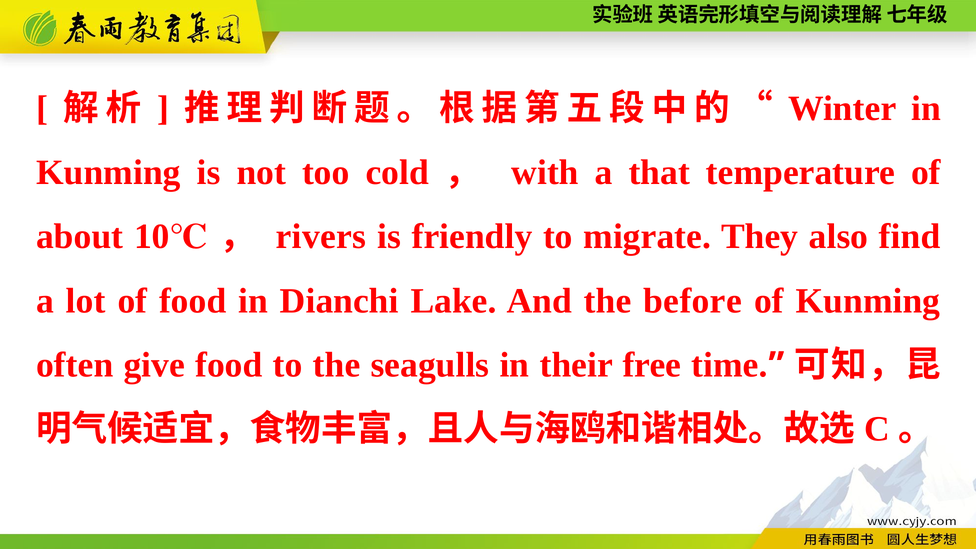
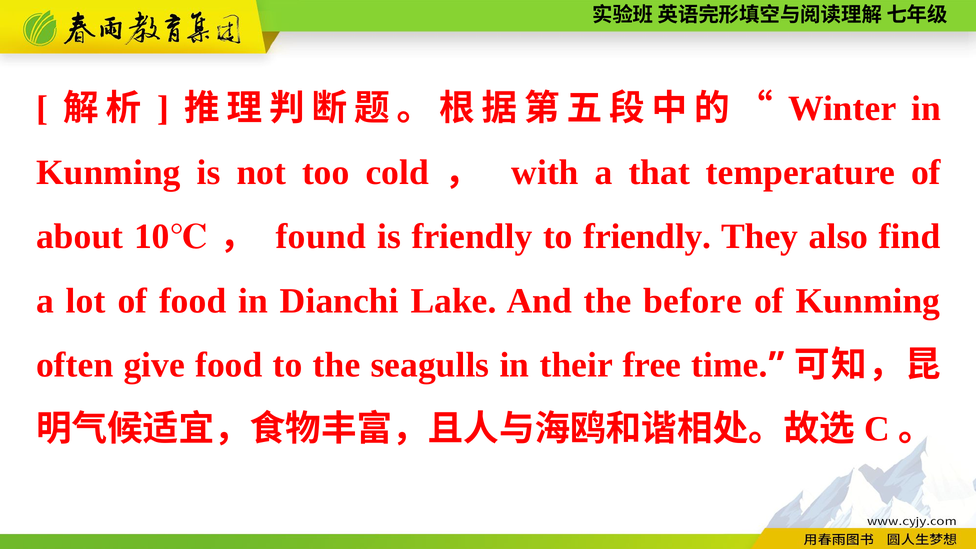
rivers: rivers -> found
to migrate: migrate -> friendly
